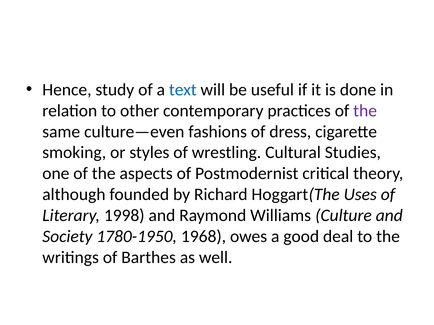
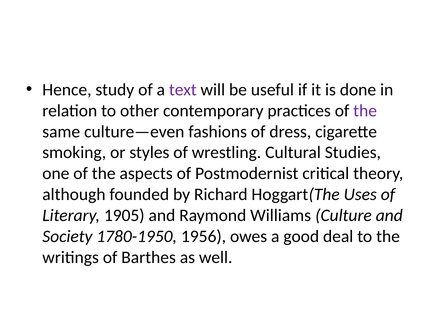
text colour: blue -> purple
1998: 1998 -> 1905
1968: 1968 -> 1956
